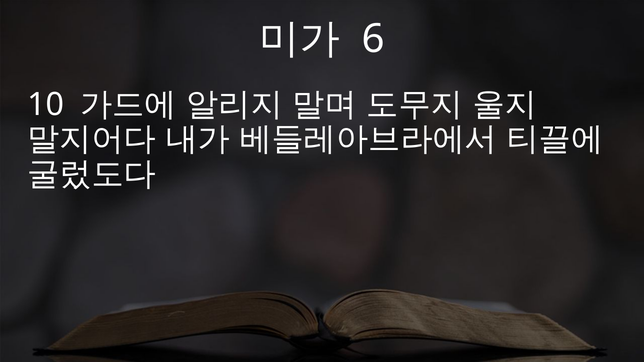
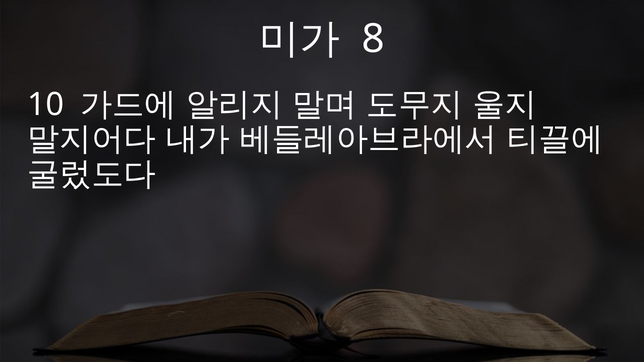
6: 6 -> 8
